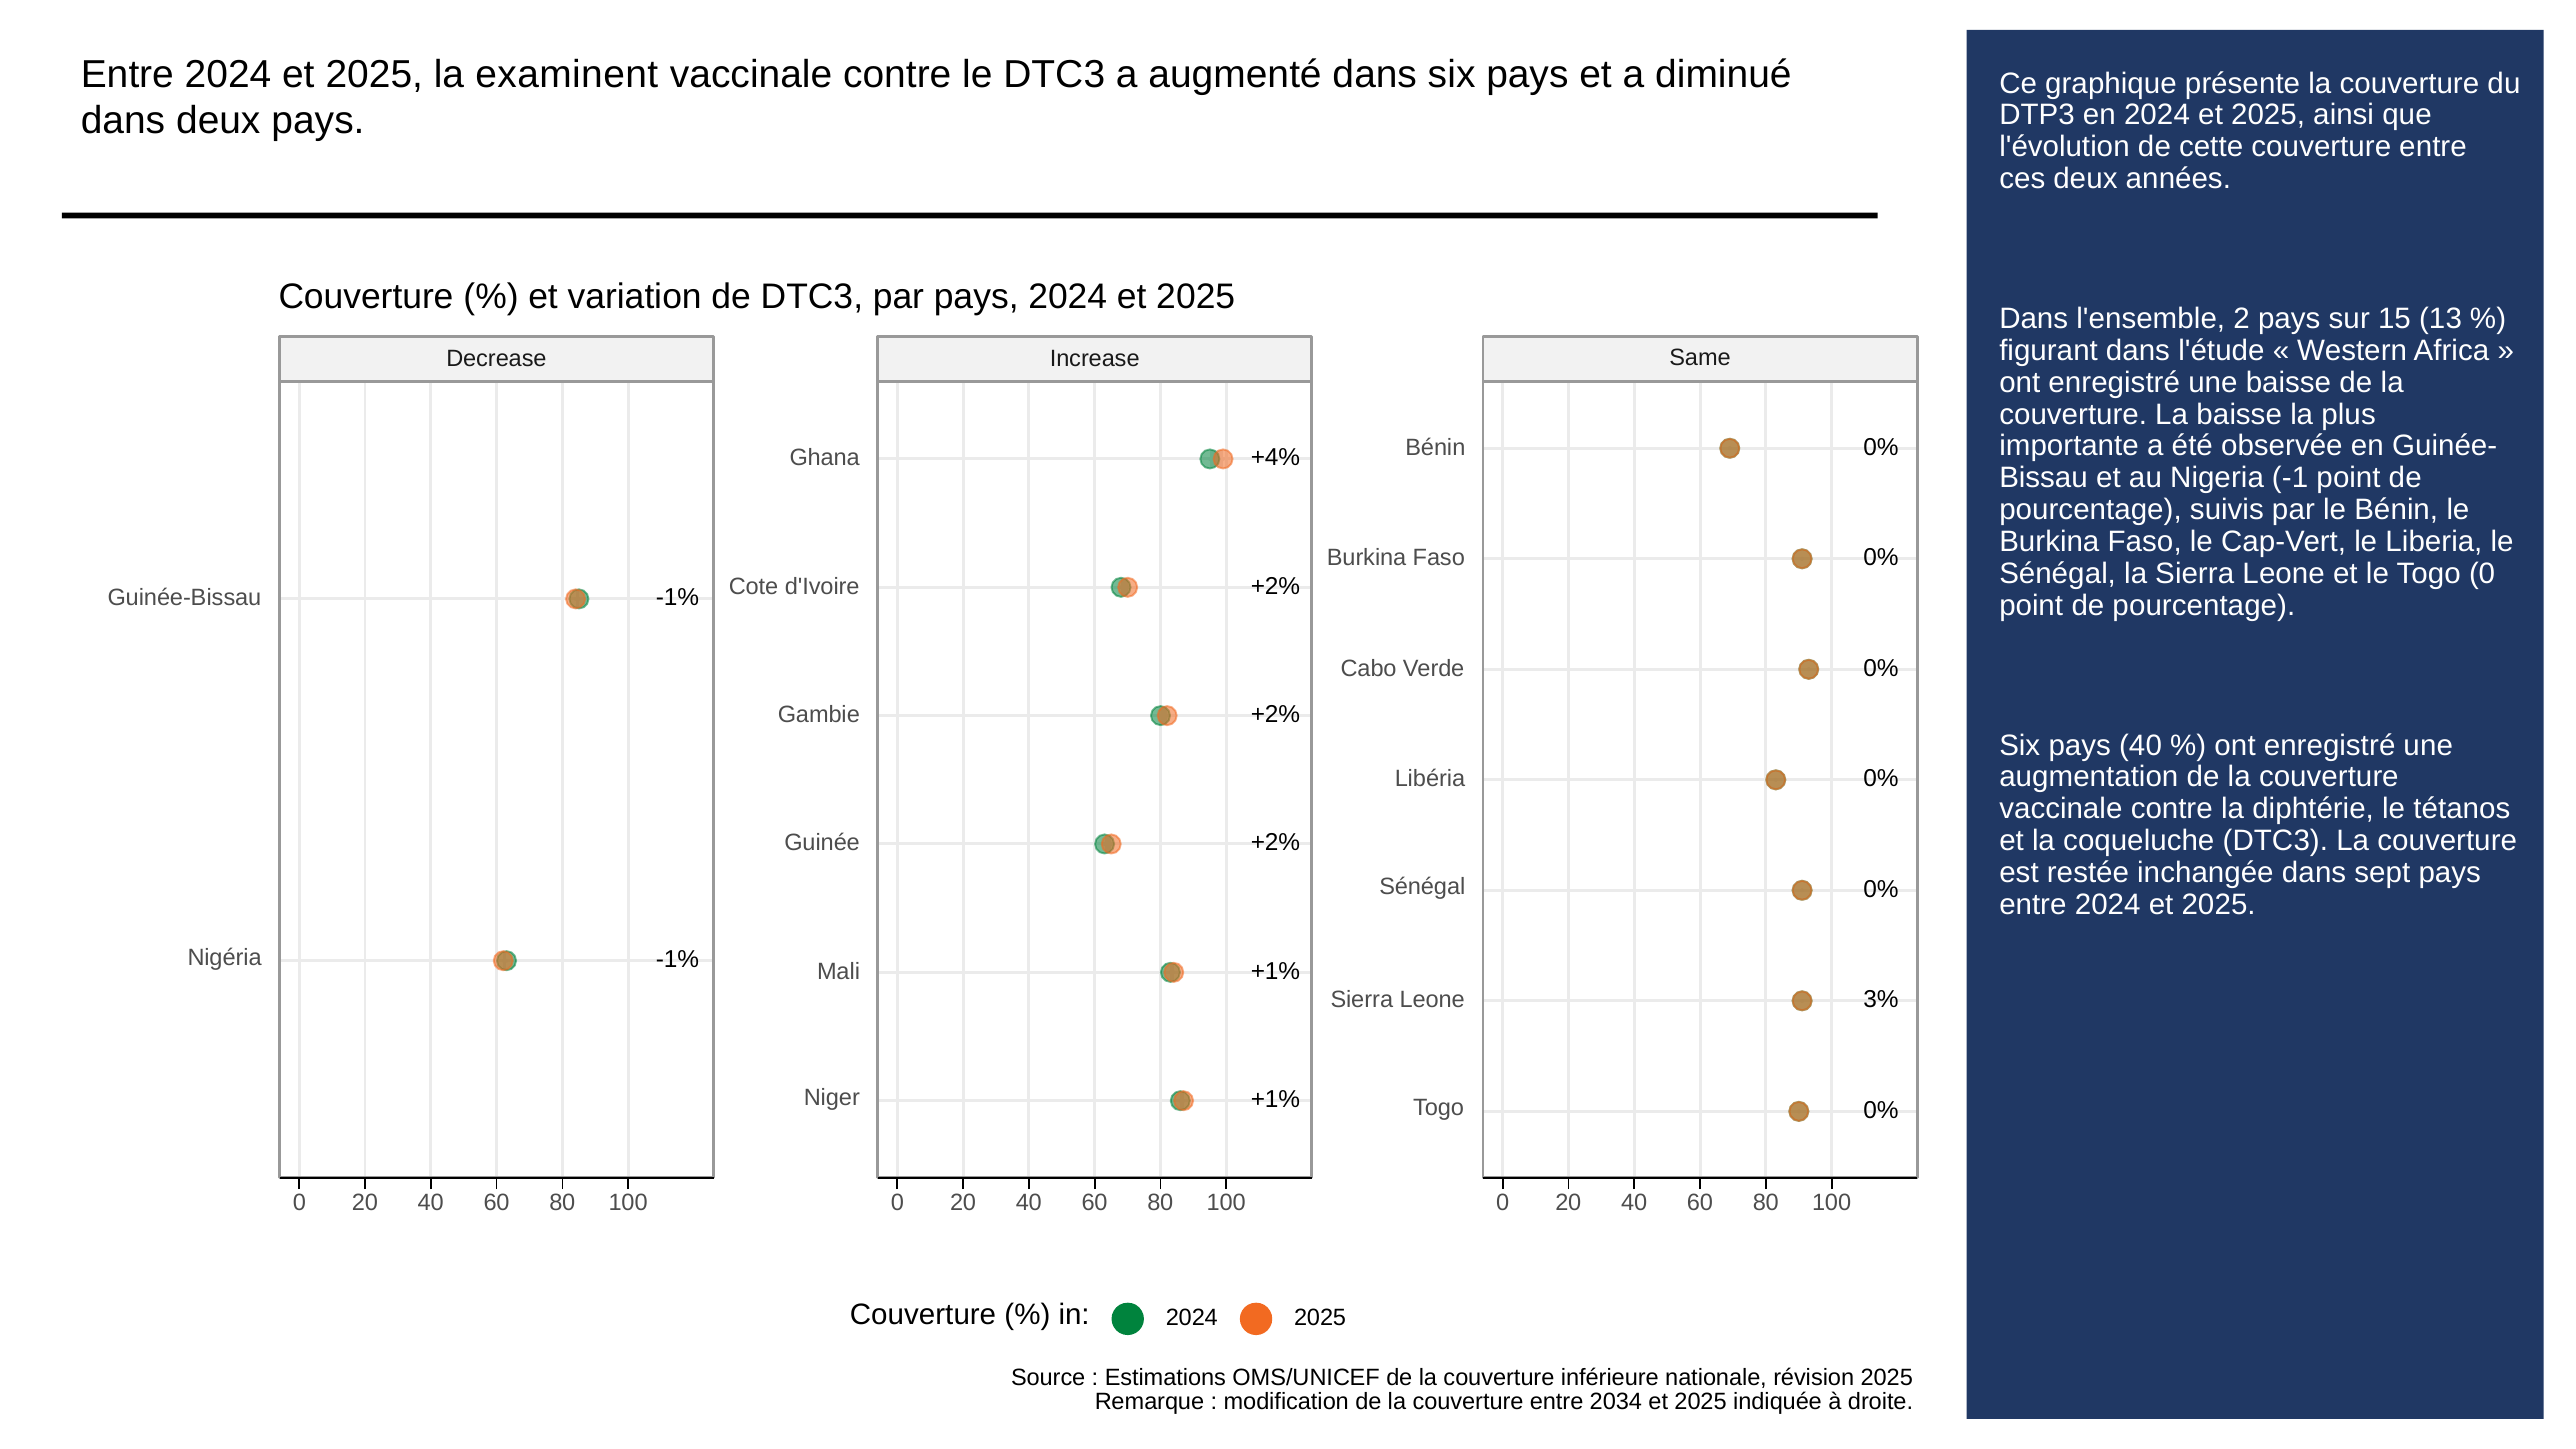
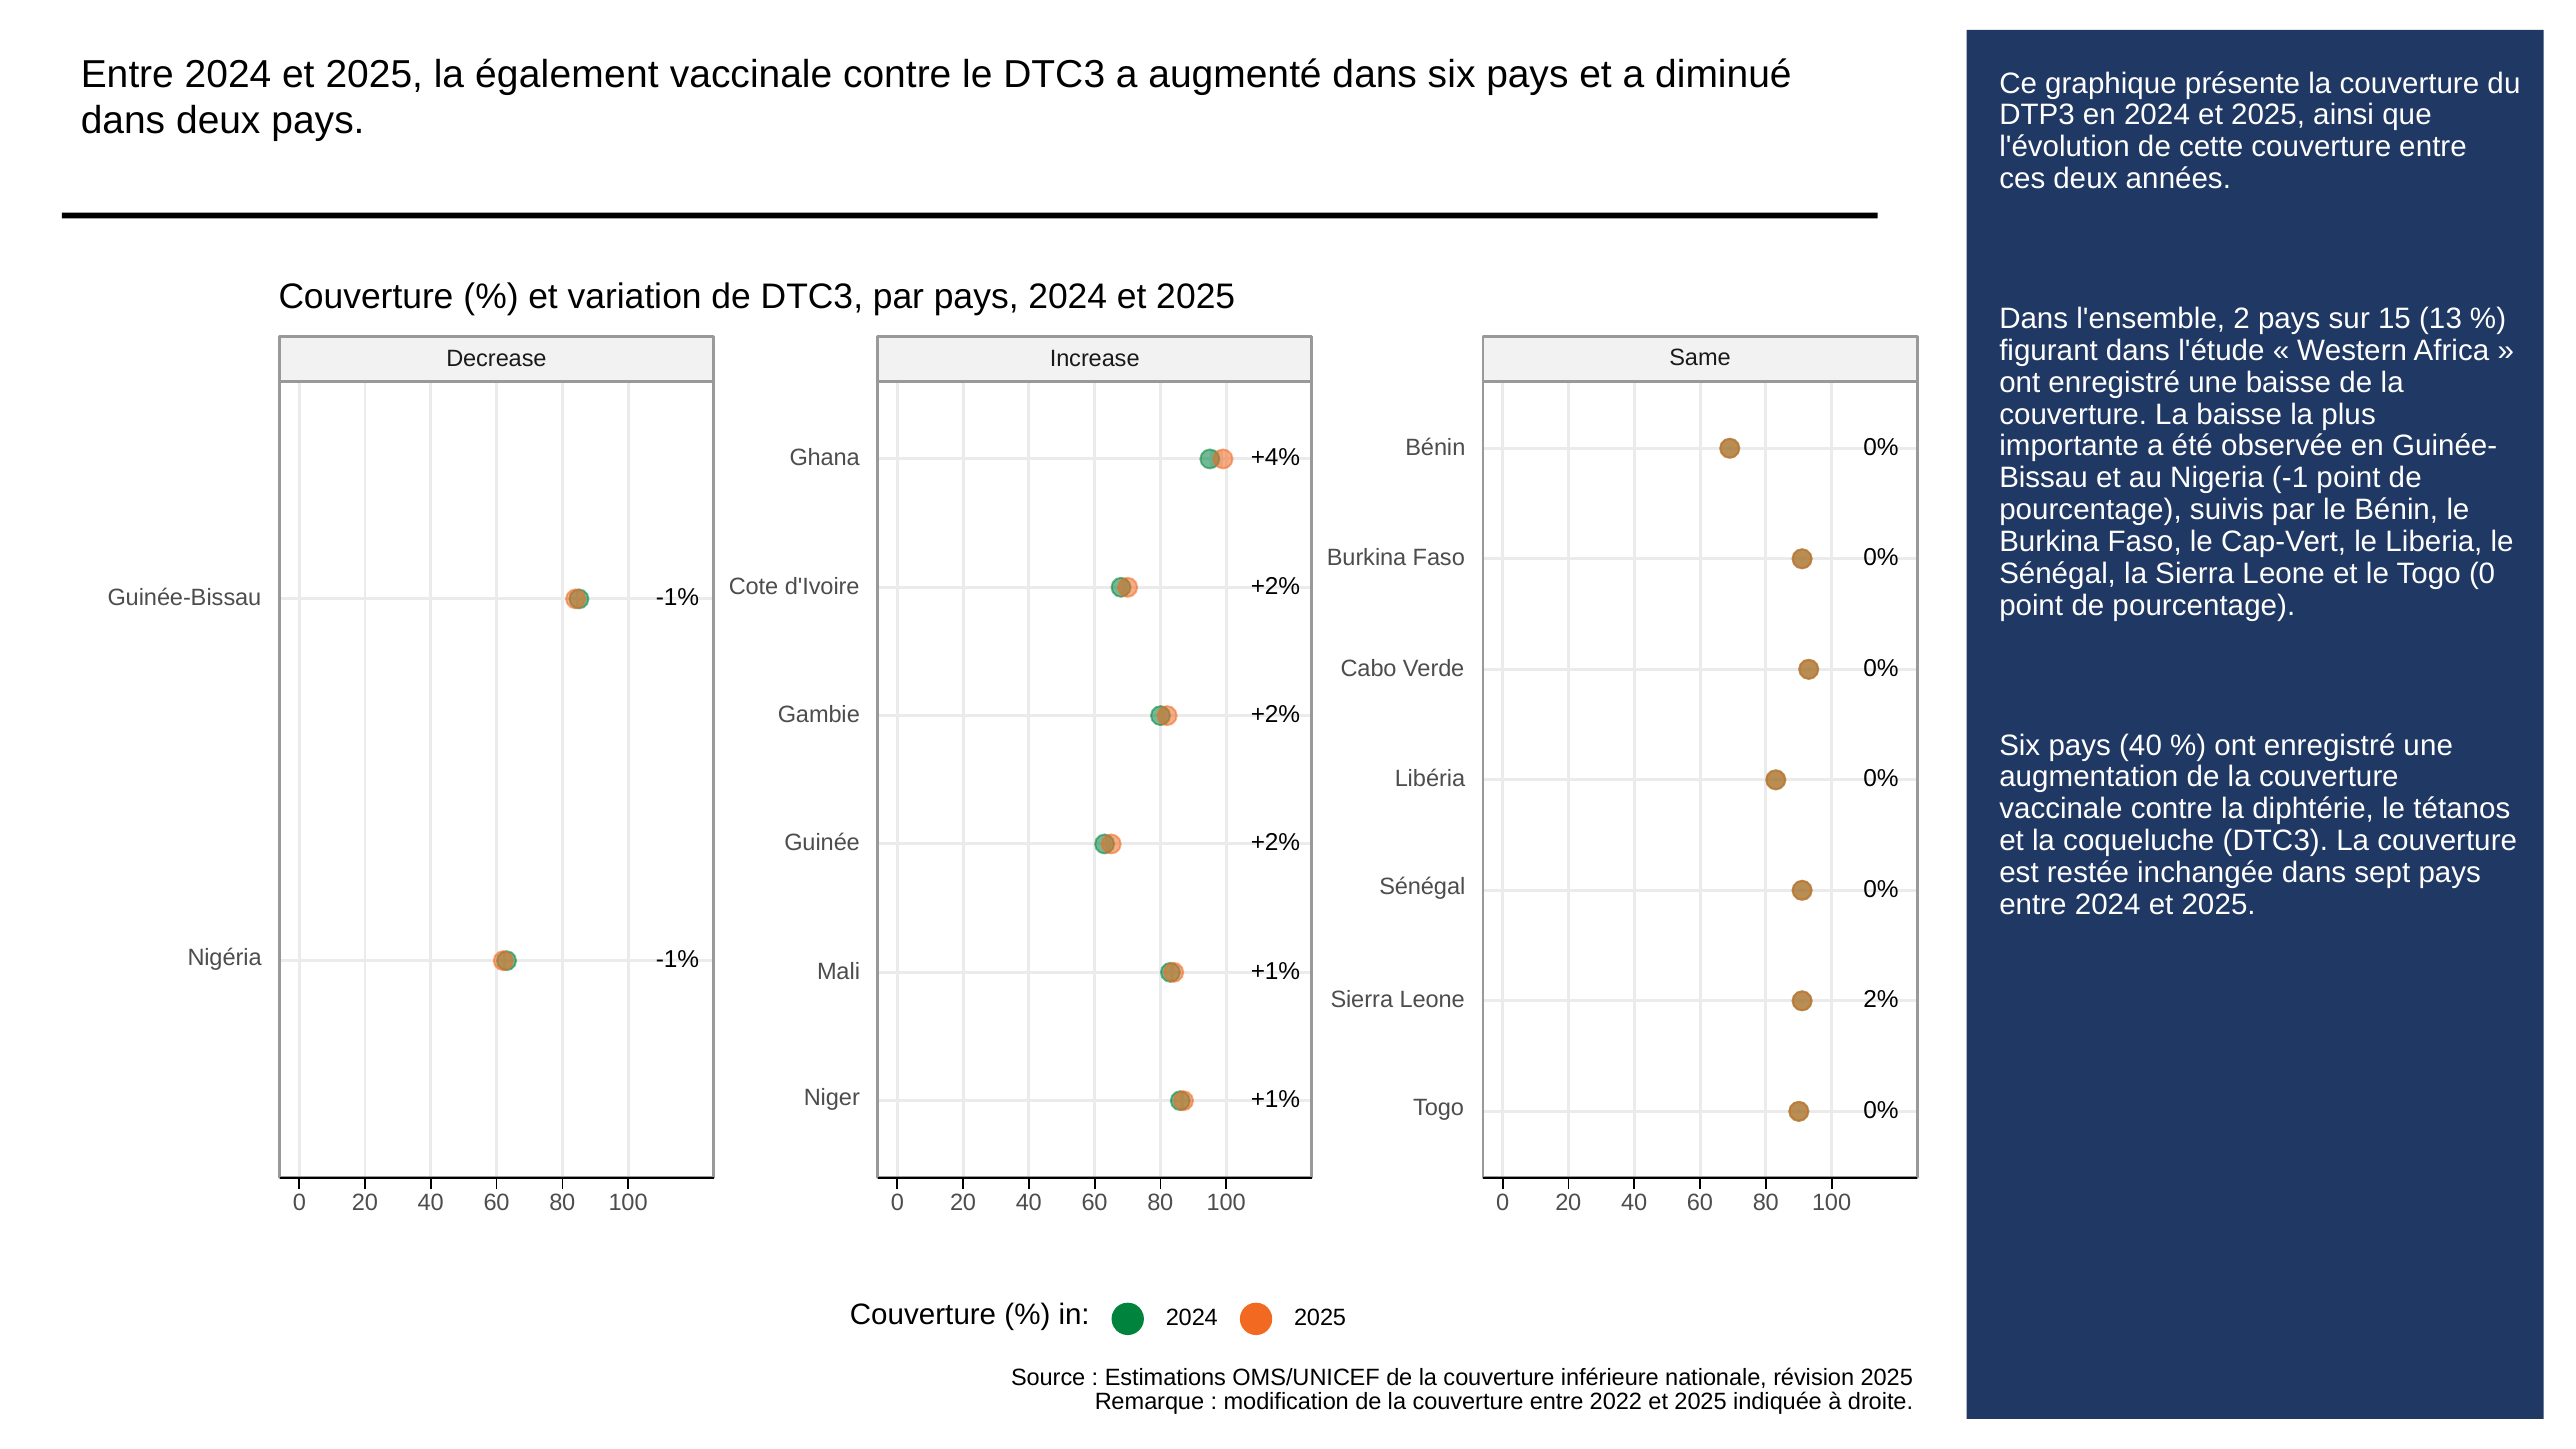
examinent: examinent -> également
3%: 3% -> 2%
2034: 2034 -> 2022
